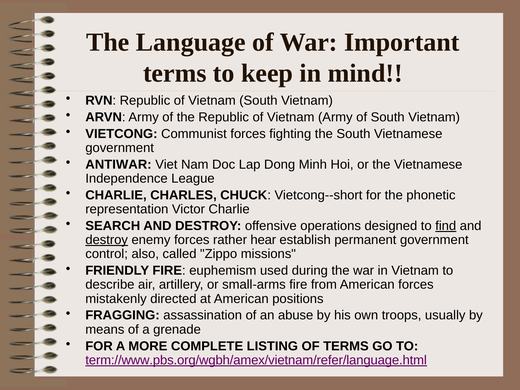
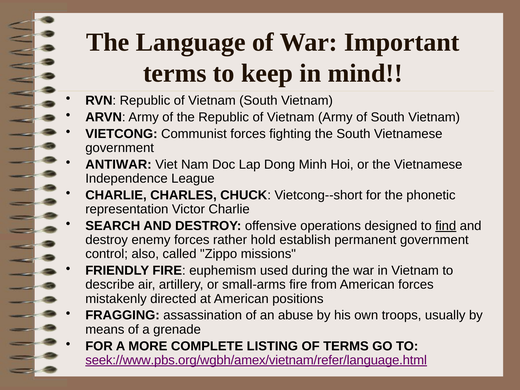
destroy at (107, 240) underline: present -> none
hear: hear -> hold
term://www.pbs.org/wgbh/amex/vietnam/refer/language.html: term://www.pbs.org/wgbh/amex/vietnam/refer/language.html -> seek://www.pbs.org/wgbh/amex/vietnam/refer/language.html
